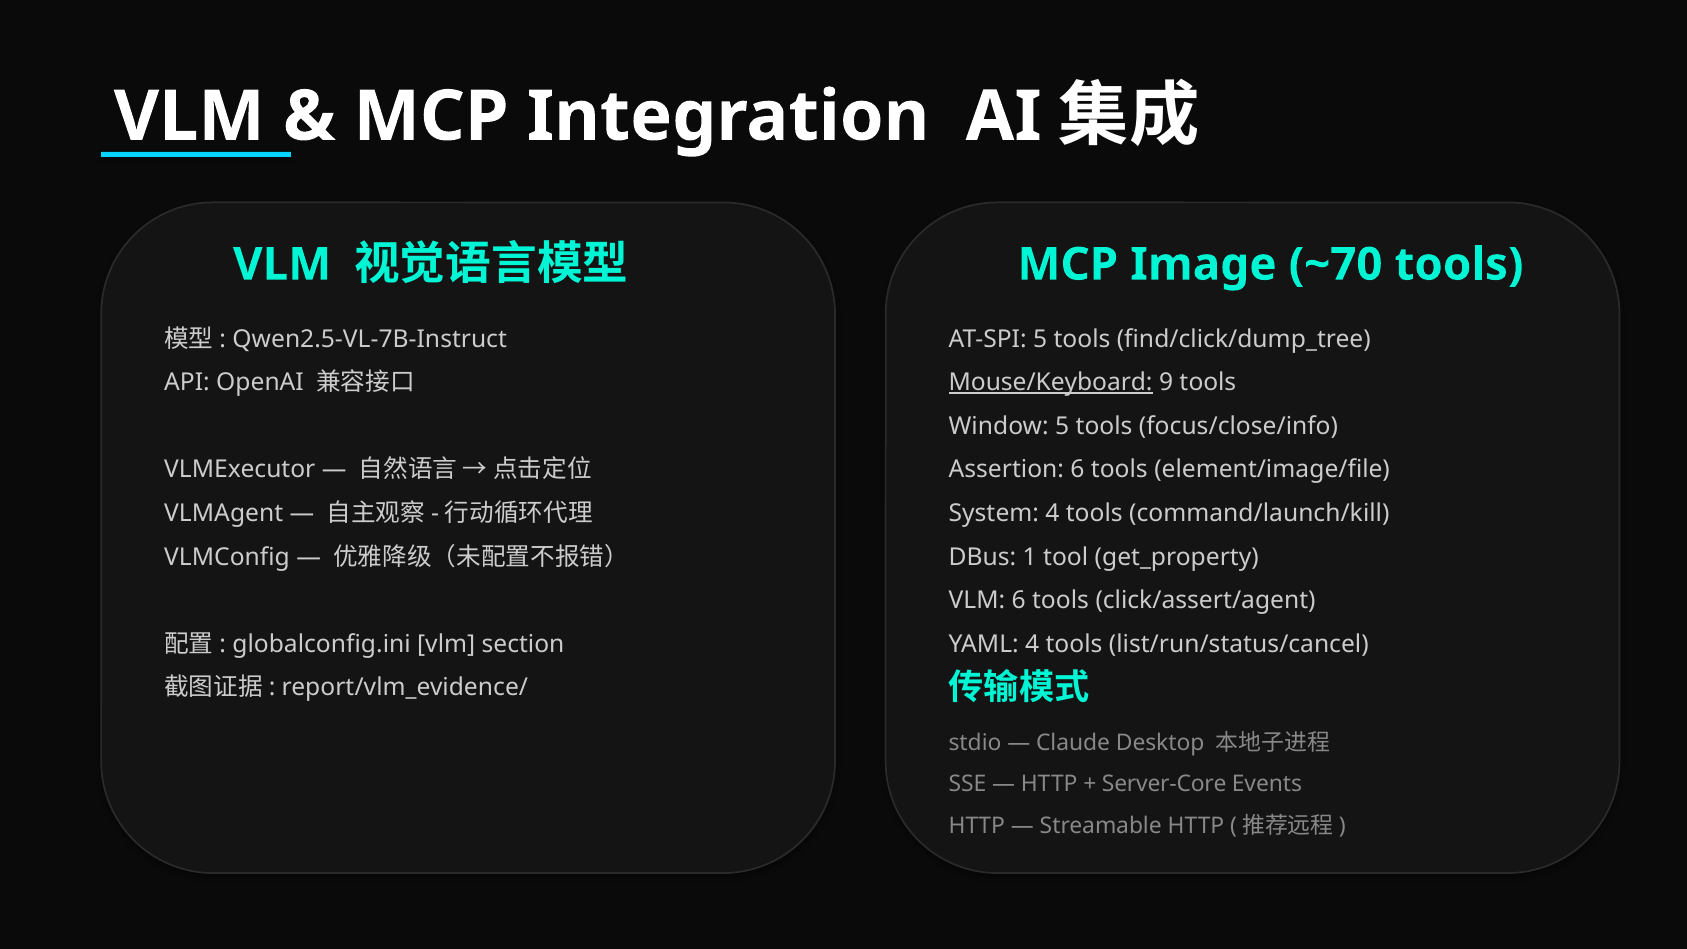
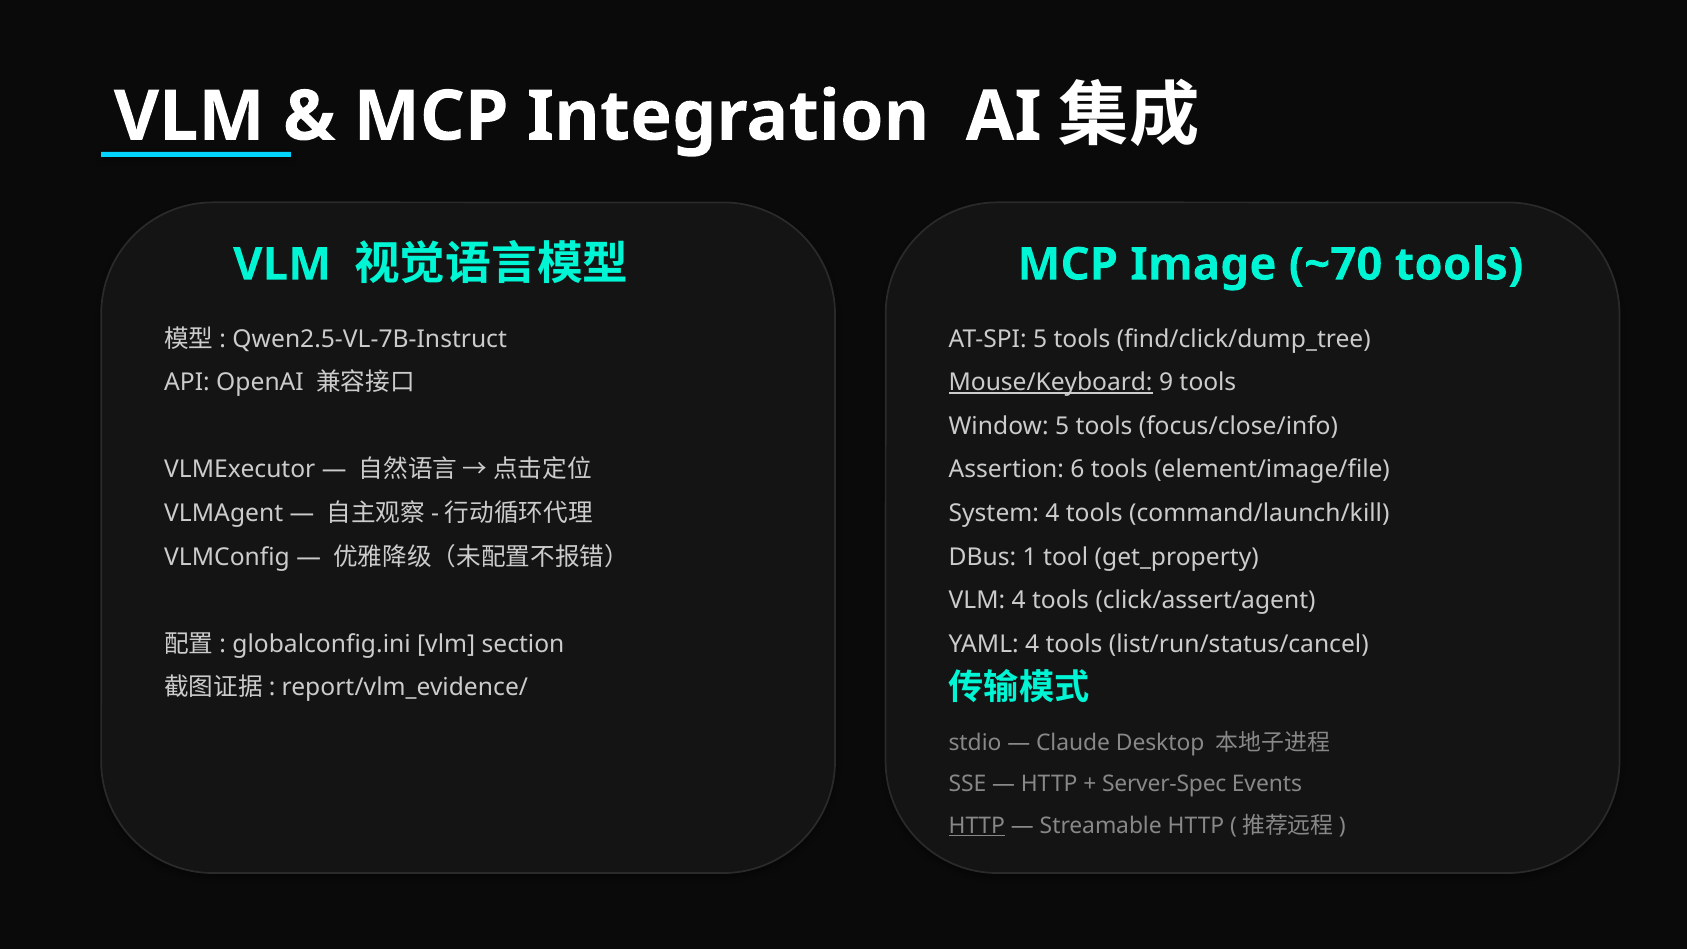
VLM 6: 6 -> 4
Server-Core: Server-Core -> Server-Spec
HTTP at (977, 826) underline: none -> present
